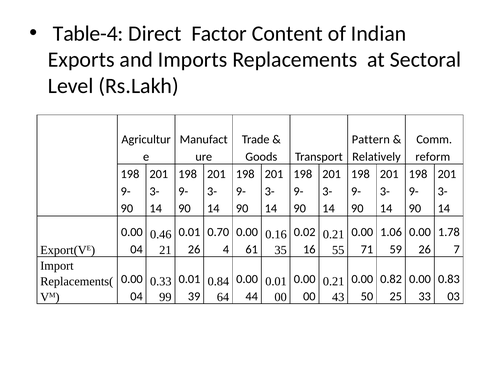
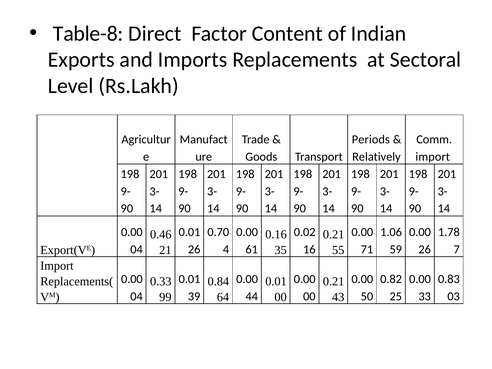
Table-4: Table-4 -> Table-8
Pattern: Pattern -> Periods
reform at (433, 157): reform -> import
